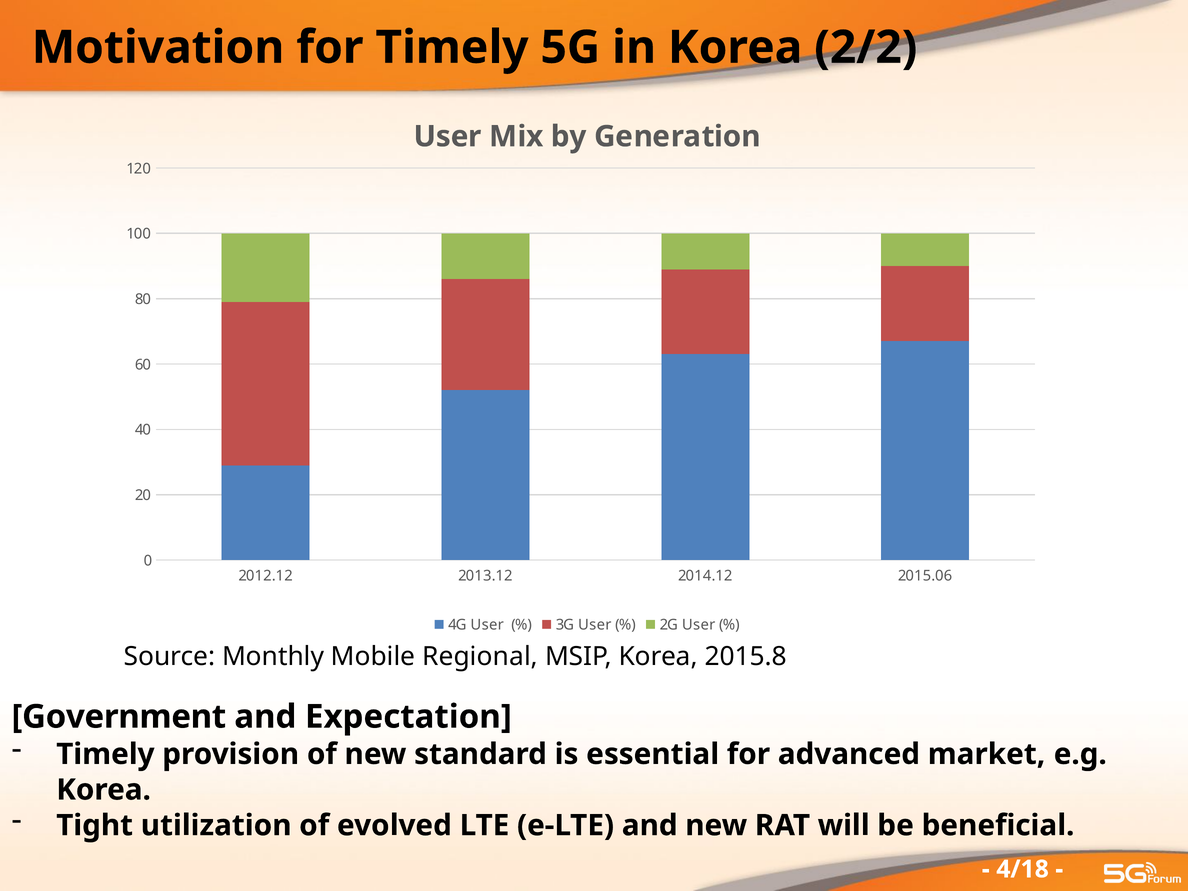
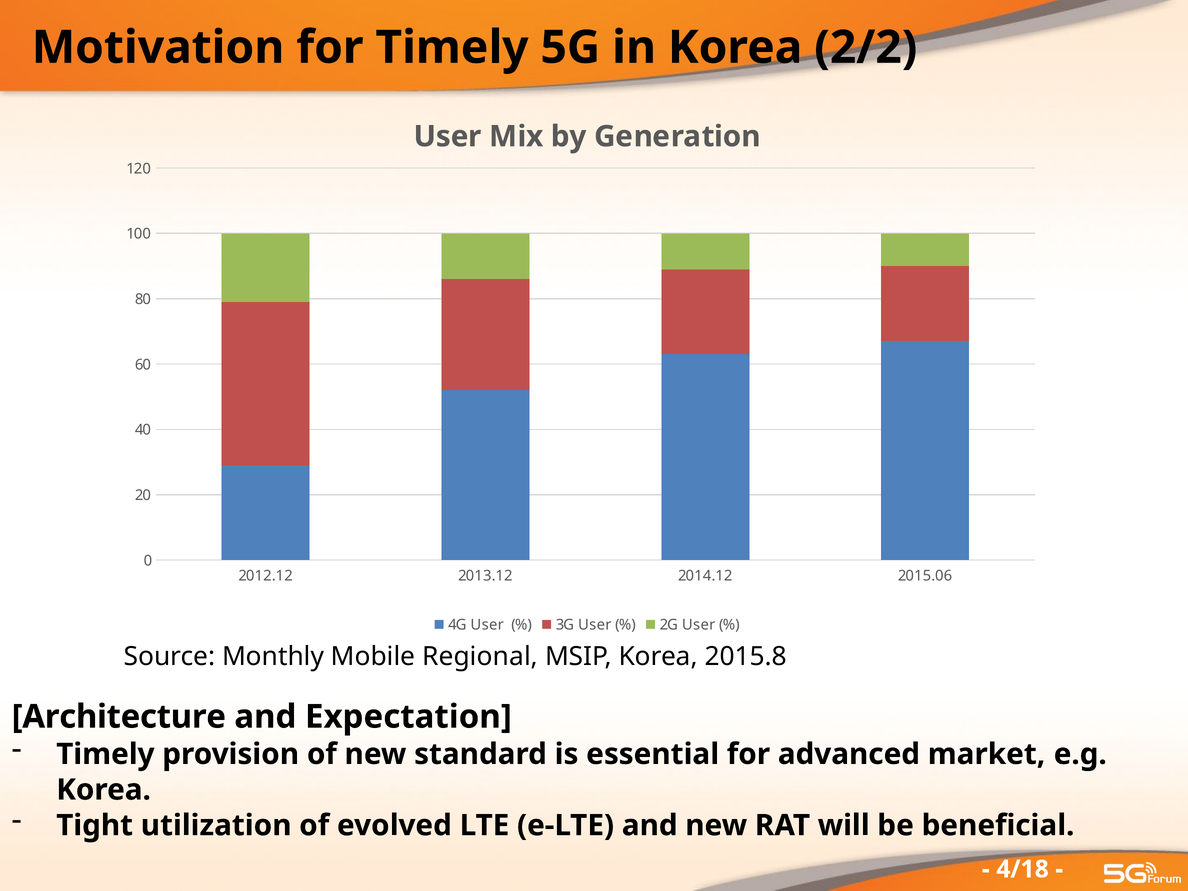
Government: Government -> Architecture
